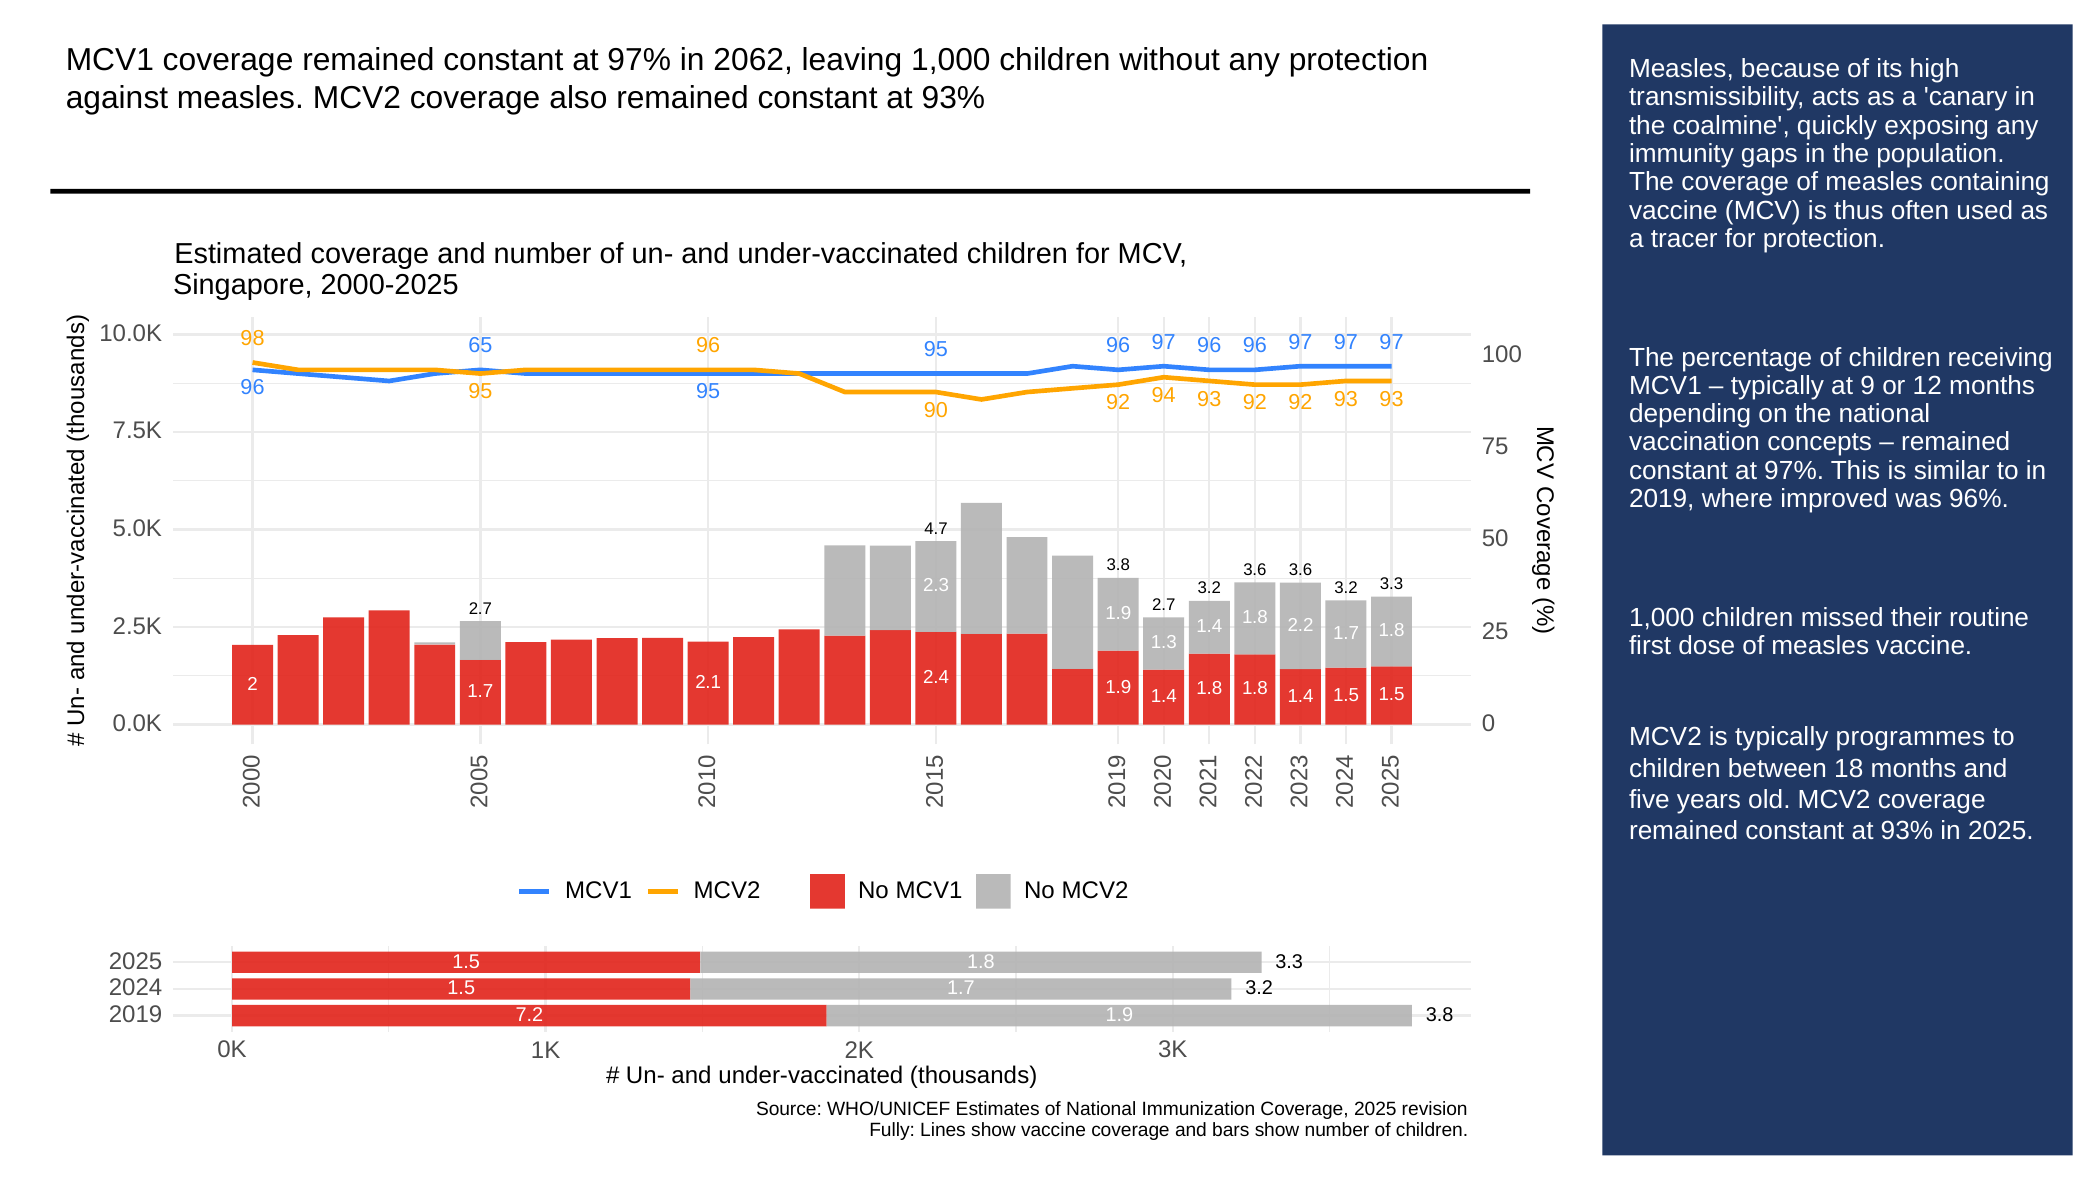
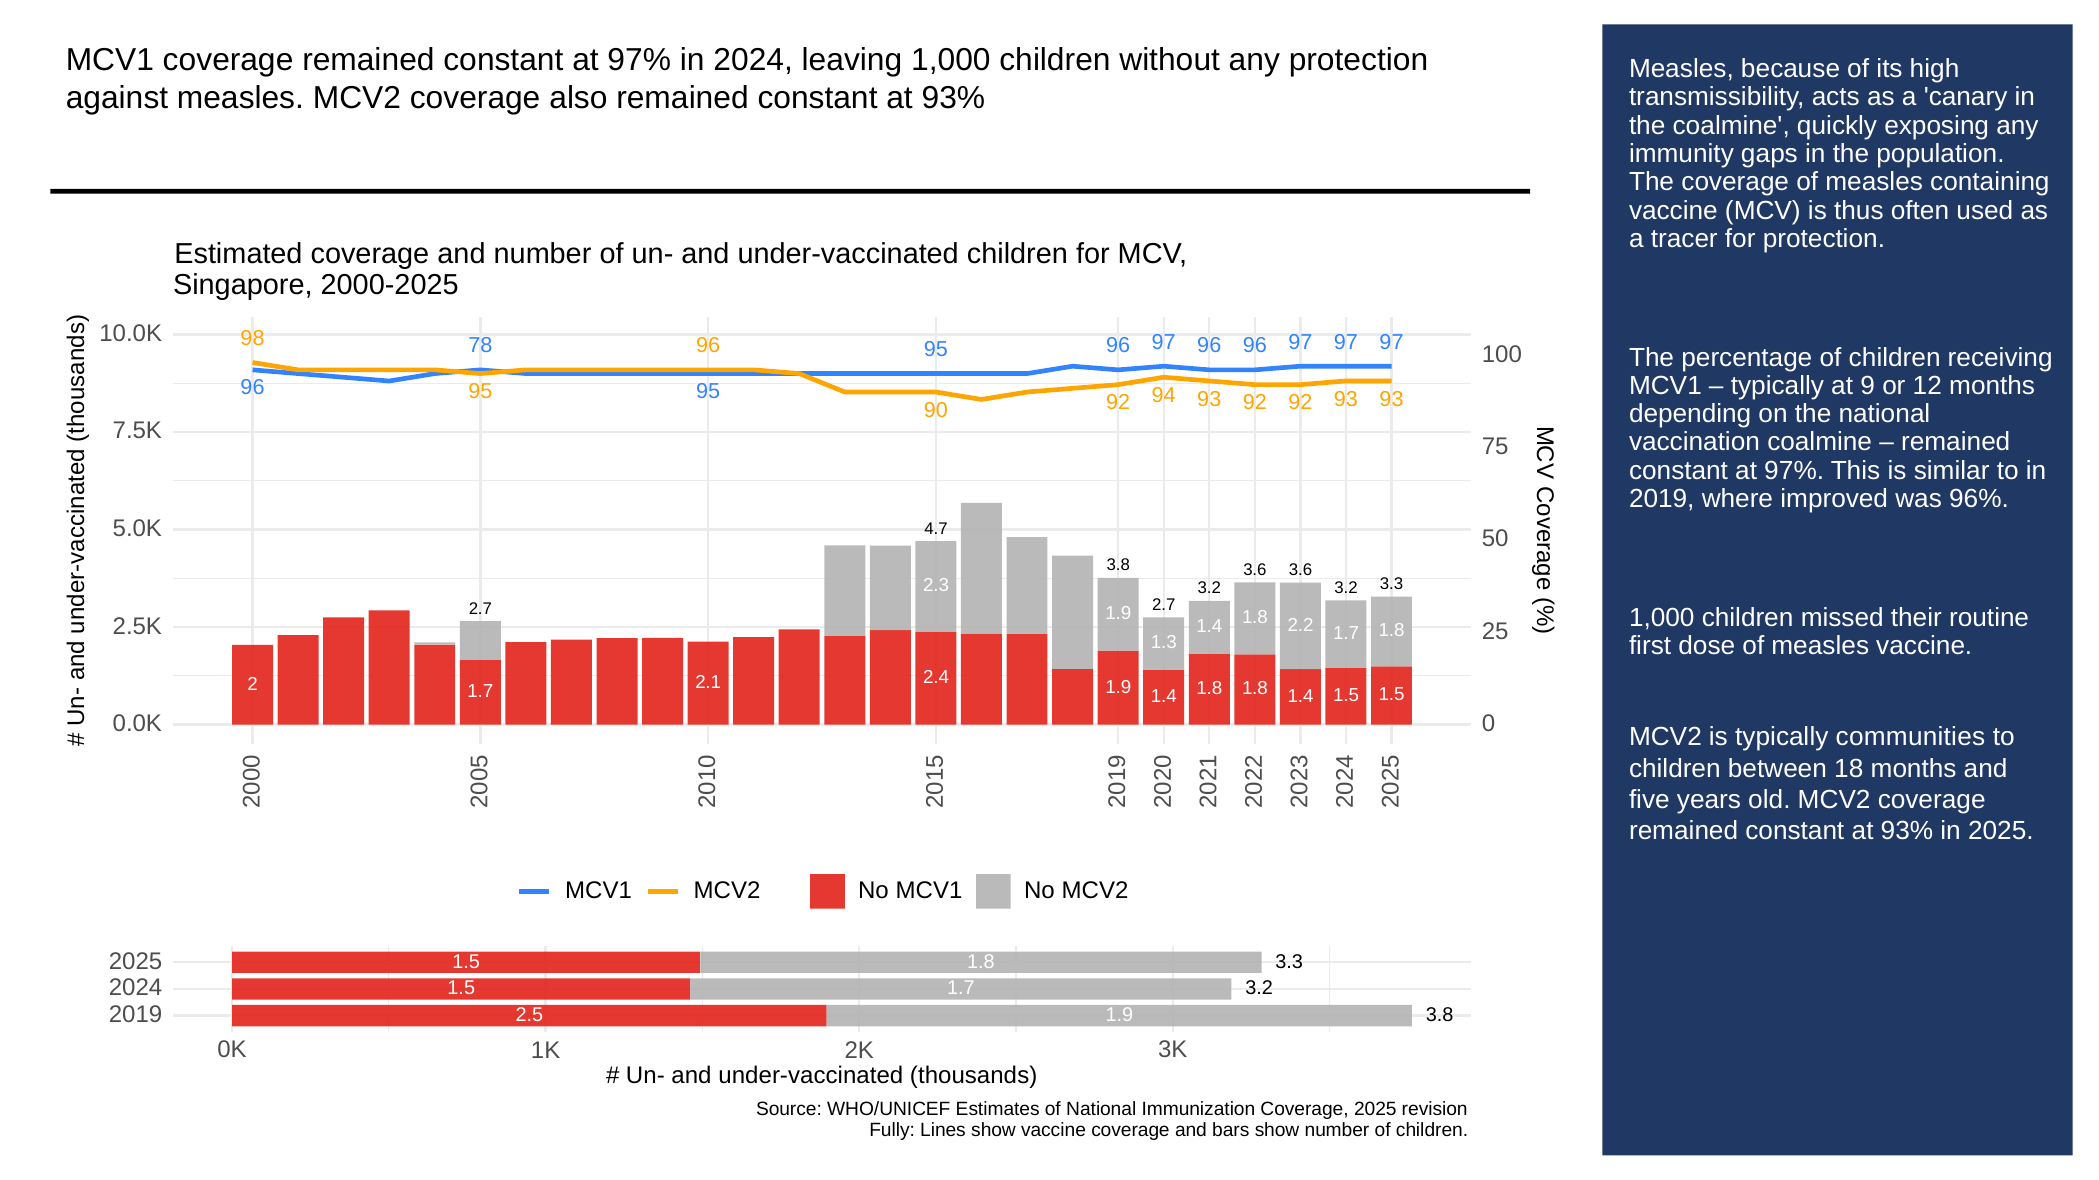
in 2062: 2062 -> 2024
65: 65 -> 78
vaccination concepts: concepts -> coalmine
programmes: programmes -> communities
7.2: 7.2 -> 2.5
